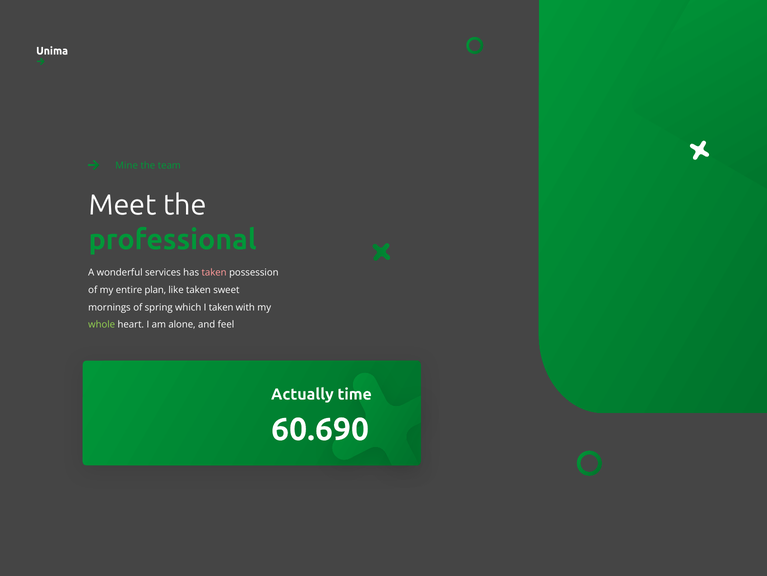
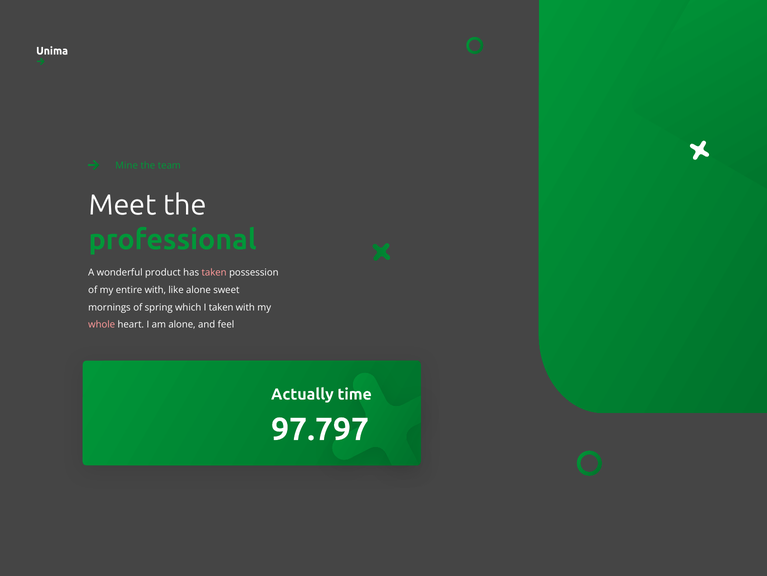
services: services -> product
entire plan: plan -> with
like taken: taken -> alone
whole colour: light green -> pink
60.690: 60.690 -> 97.797
